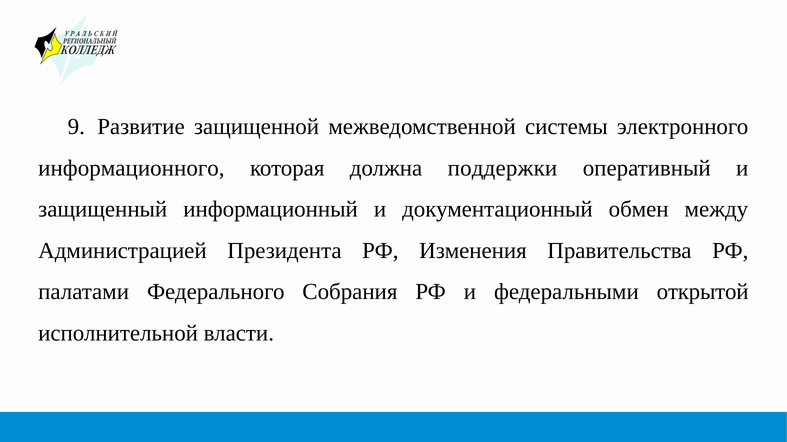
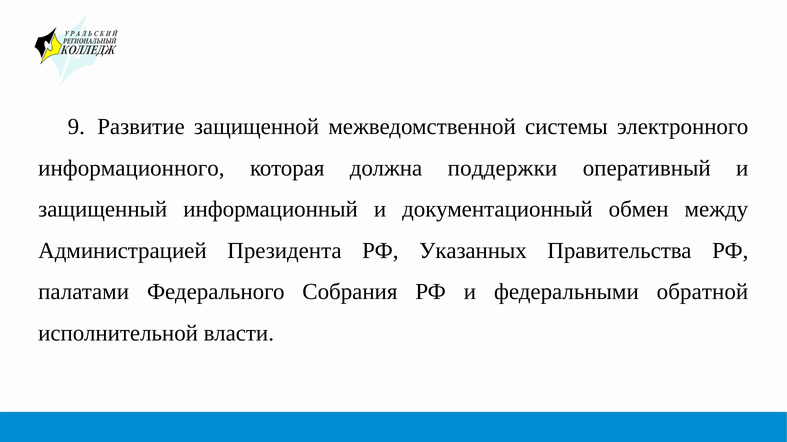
Изменения: Изменения -> Указанных
открытой: открытой -> обратной
